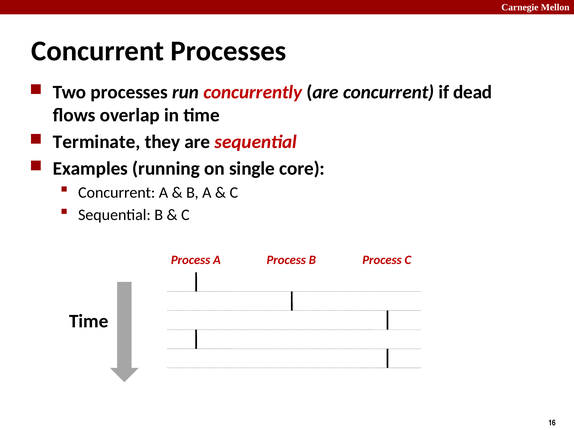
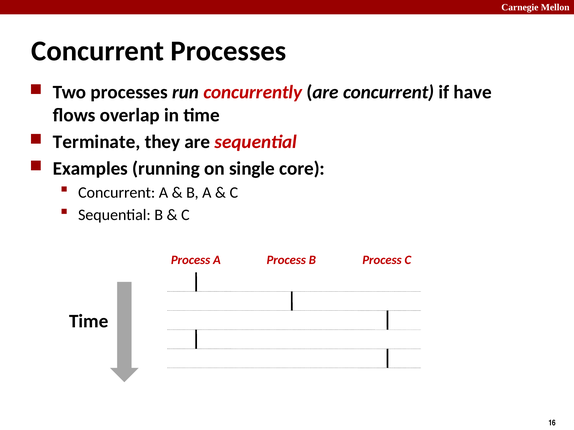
dead: dead -> have
